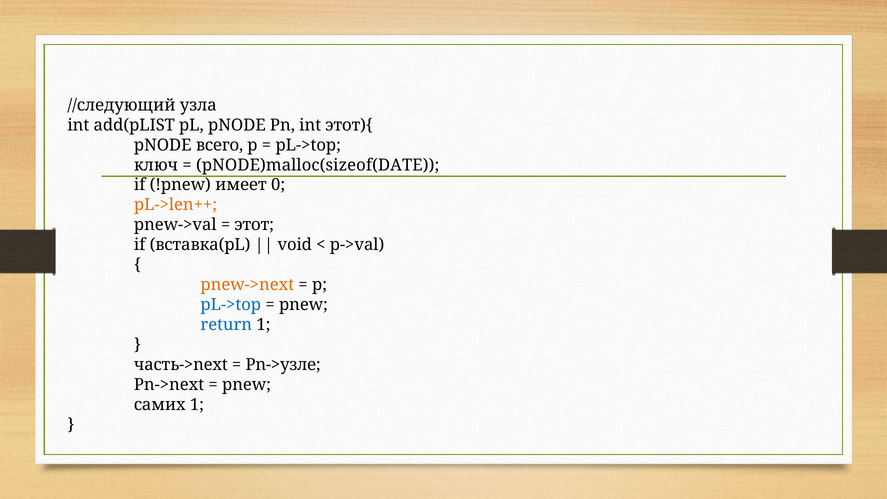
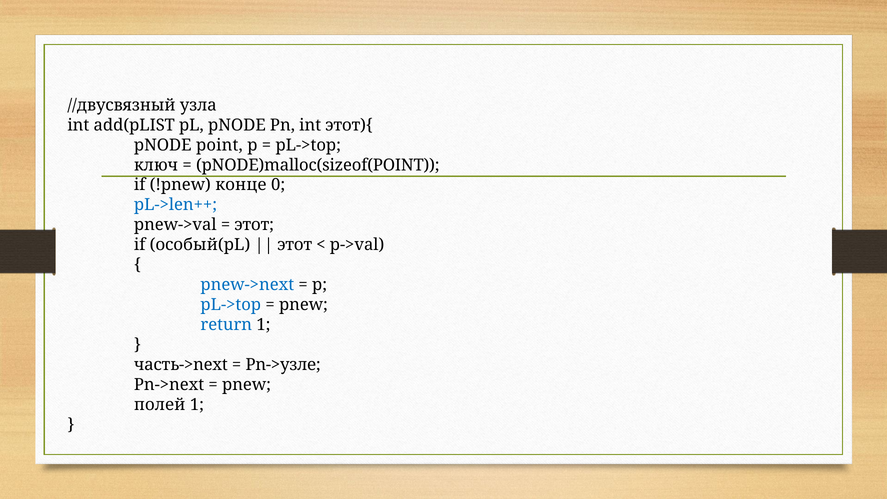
//следующий: //следующий -> //двусвязный
всего: всего -> point
pNODE)malloc(sizeof(DATE: pNODE)malloc(sizeof(DATE -> pNODE)malloc(sizeof(POINT
имеет: имеет -> конце
pL->len++ colour: orange -> blue
вставка(pL: вставка(pL -> особый(pL
void at (295, 245): void -> этот
pnew->next colour: orange -> blue
самих: самих -> полей
